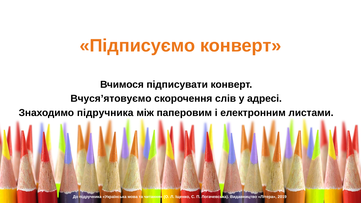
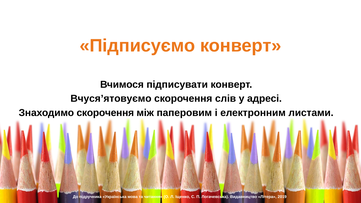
Знаходимо підручника: підручника -> скорочення
